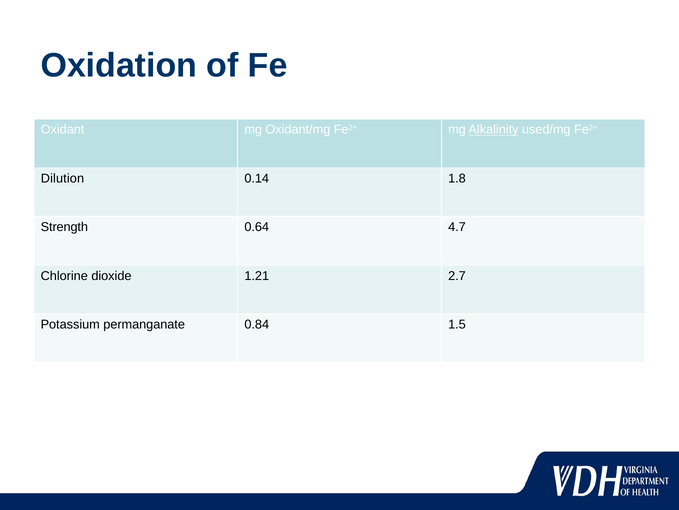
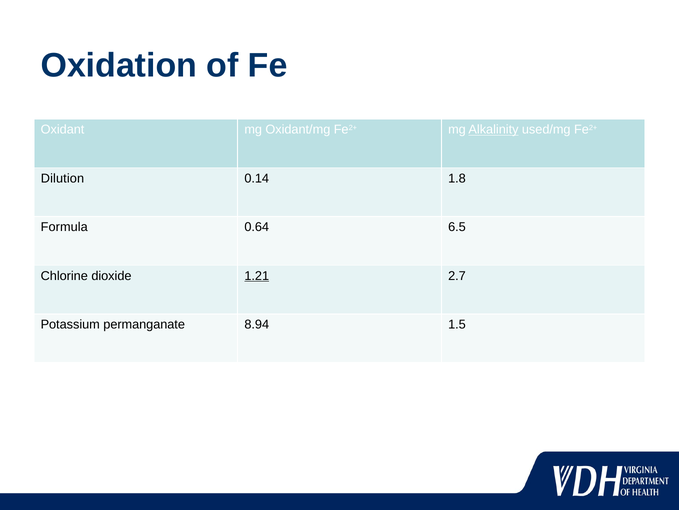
Strength: Strength -> Formula
4.7: 4.7 -> 6.5
1.21 underline: none -> present
0.84: 0.84 -> 8.94
